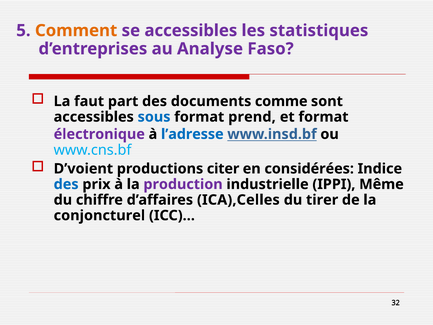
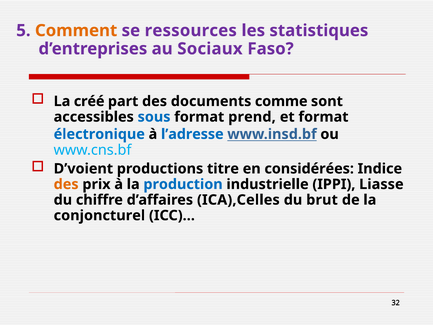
se accessibles: accessibles -> ressources
Analyse: Analyse -> Sociaux
faut: faut -> créé
électronique colour: purple -> blue
citer: citer -> titre
des at (66, 184) colour: blue -> orange
production colour: purple -> blue
Même: Même -> Liasse
tirer: tirer -> brut
